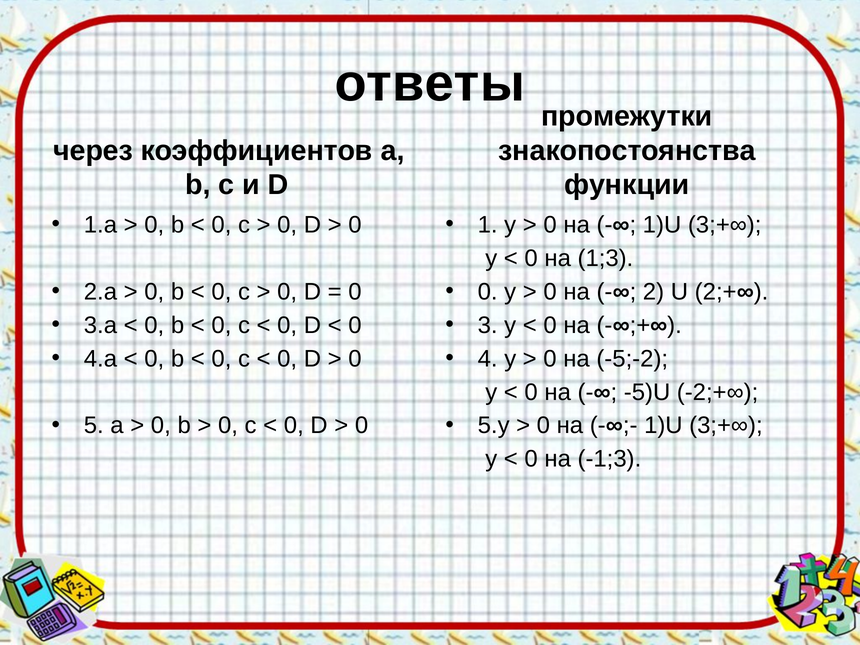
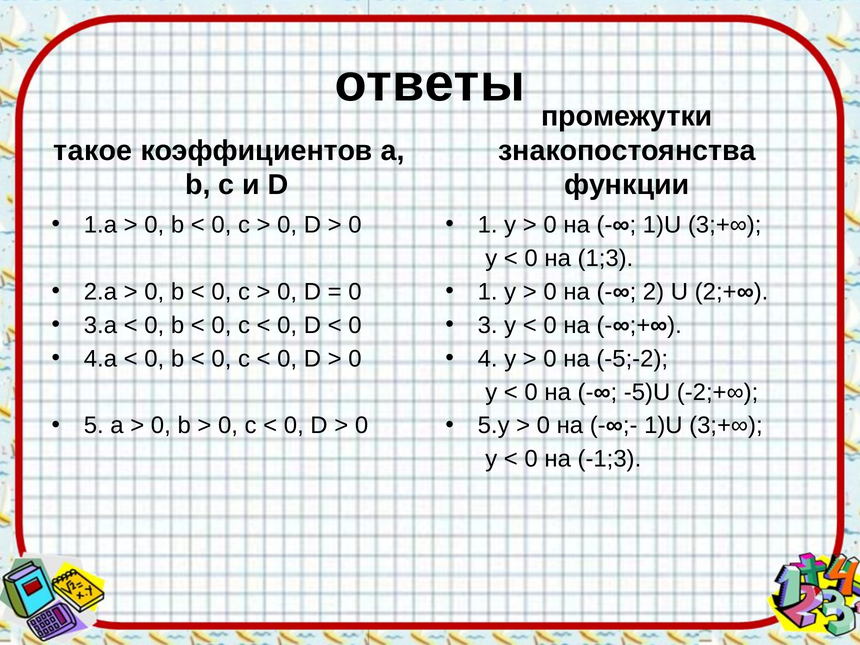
через: через -> такое
0 at (488, 292): 0 -> 1
